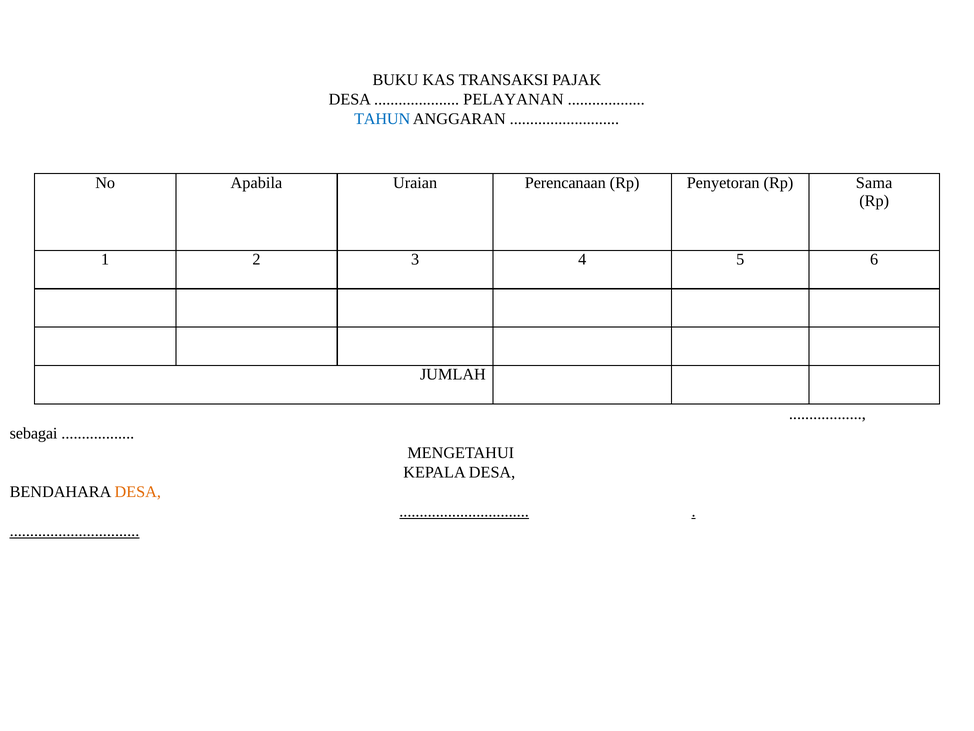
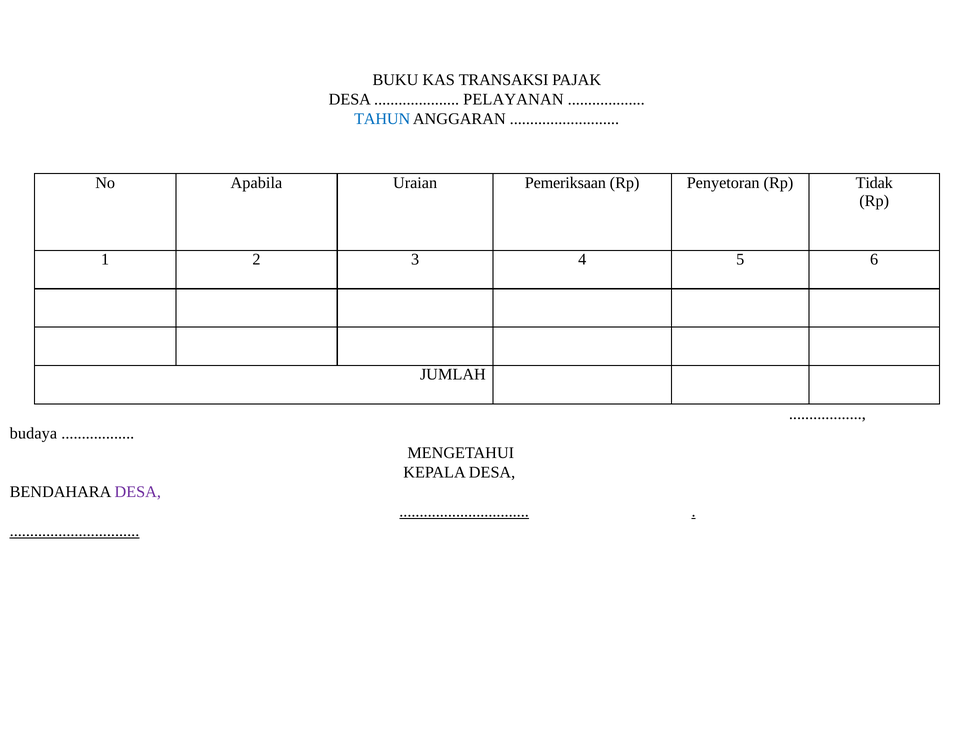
Perencanaan: Perencanaan -> Pemeriksaan
Sama: Sama -> Tidak
sebagai: sebagai -> budaya
DESA at (138, 491) colour: orange -> purple
